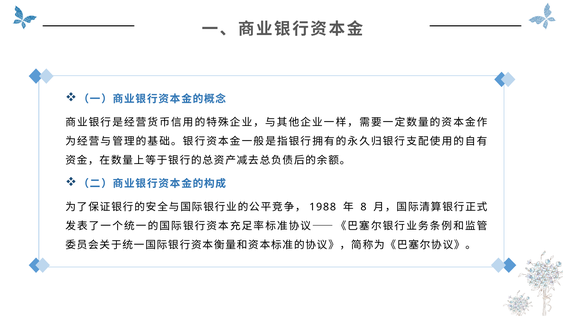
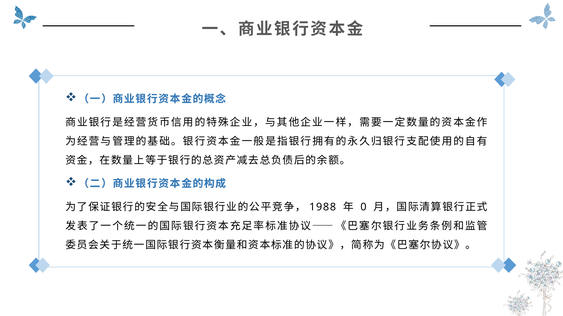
8: 8 -> 0
